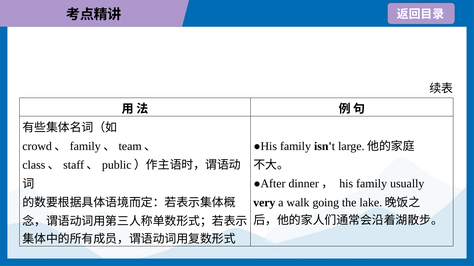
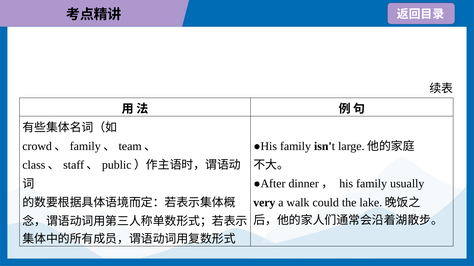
going: going -> could
